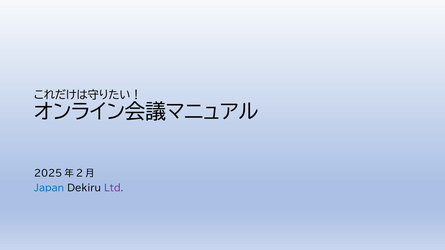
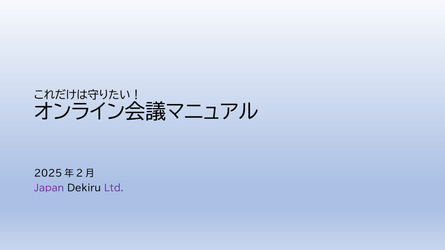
Japan colour: blue -> purple
